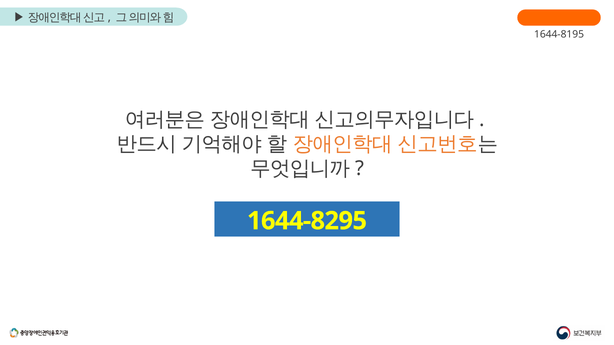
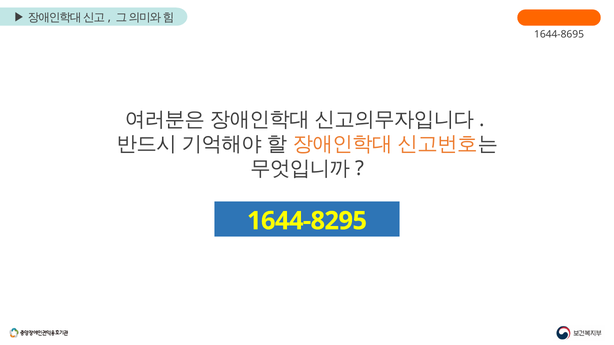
1644-8195: 1644-8195 -> 1644-8695
